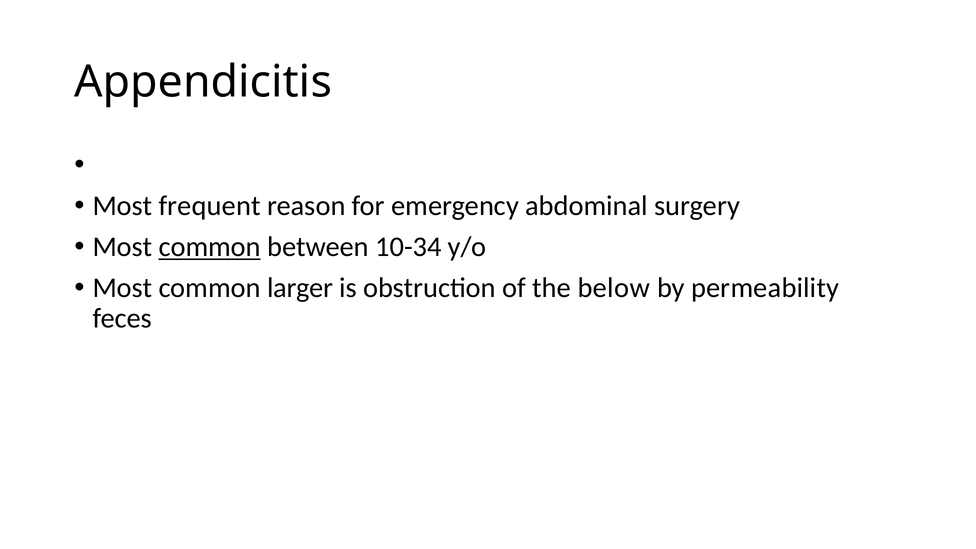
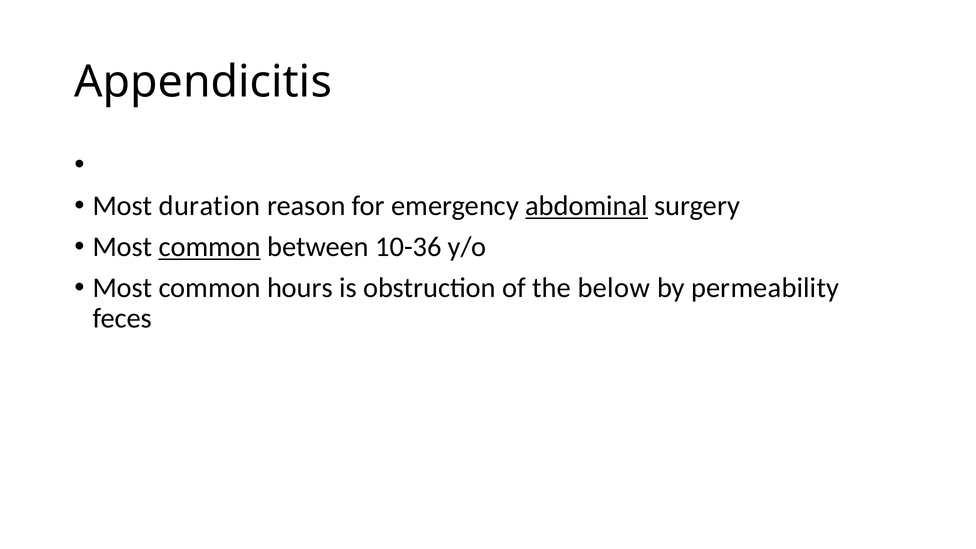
frequent: frequent -> duration
abdominal underline: none -> present
10-34: 10-34 -> 10-36
larger: larger -> hours
